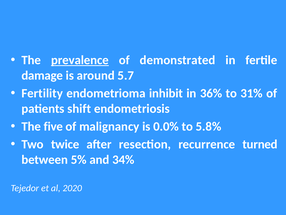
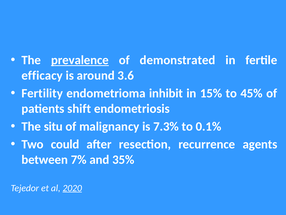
damage: damage -> efficacy
5.7: 5.7 -> 3.6
36%: 36% -> 15%
31%: 31% -> 45%
five: five -> situ
0.0%: 0.0% -> 7.3%
5.8%: 5.8% -> 0.1%
twice: twice -> could
turned: turned -> agents
5%: 5% -> 7%
34%: 34% -> 35%
2020 underline: none -> present
